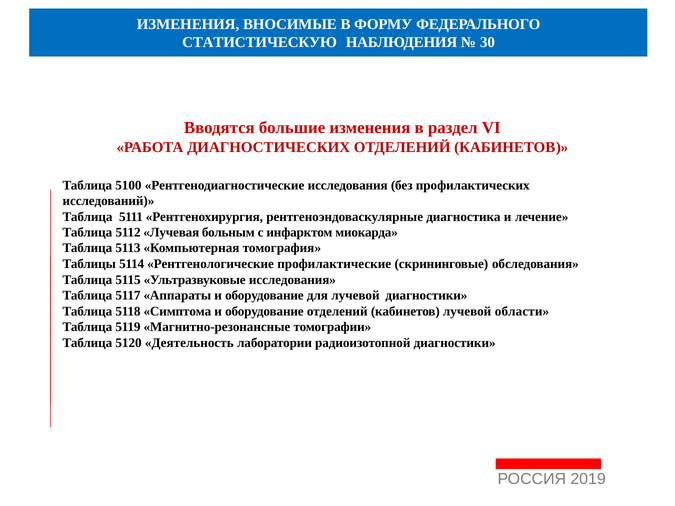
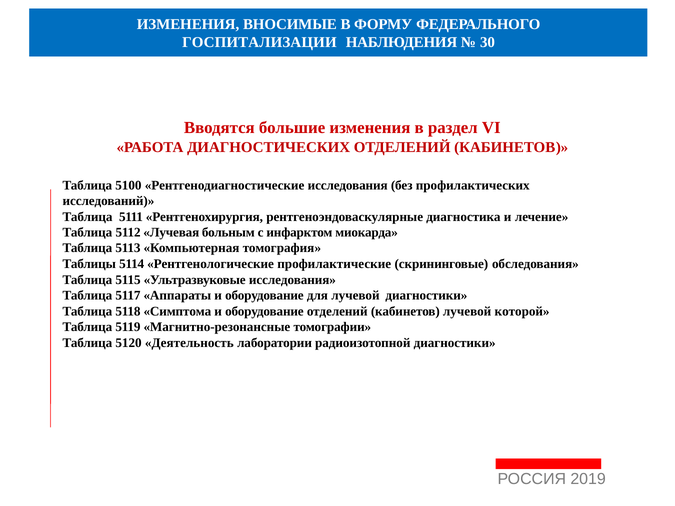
СТАТИСТИЧЕСКУЮ: СТАТИСТИЧЕСКУЮ -> ГОСПИТАЛИЗАЦИИ
области: области -> которой
